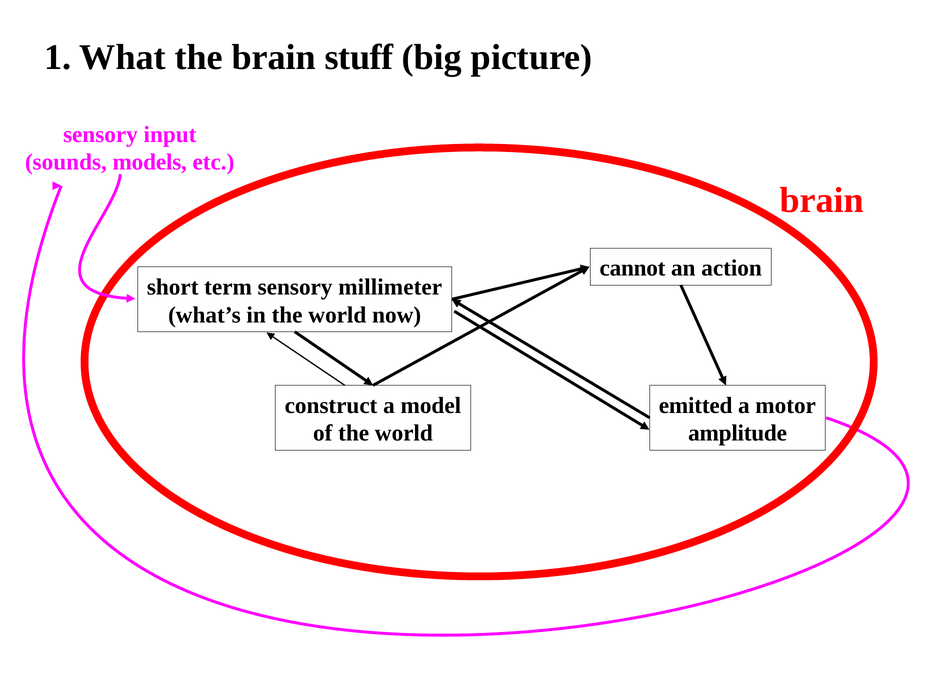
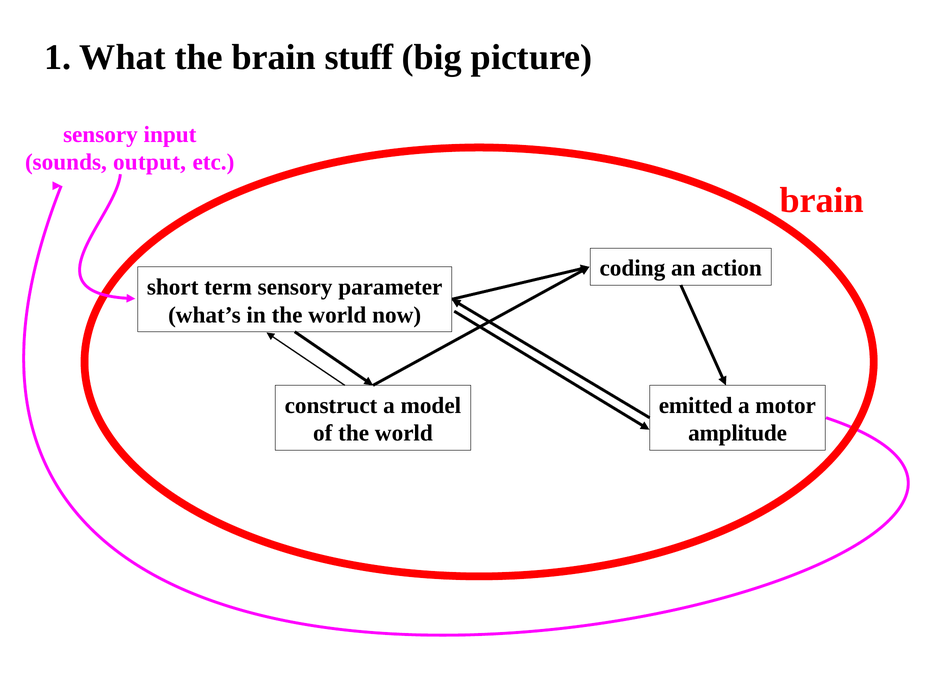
models: models -> output
cannot: cannot -> coding
millimeter: millimeter -> parameter
